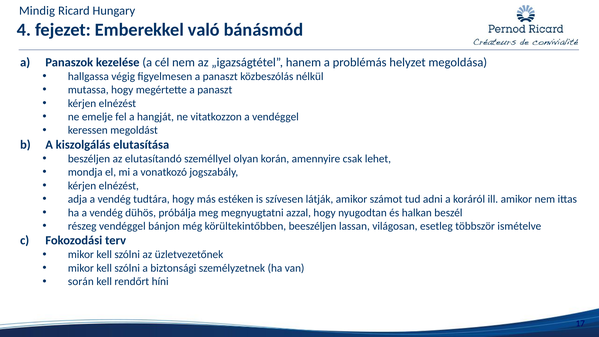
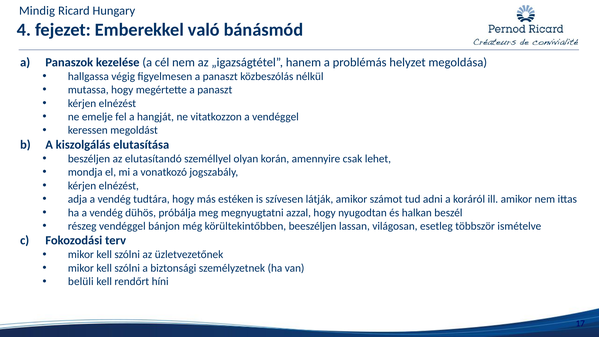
során: során -> belüli
